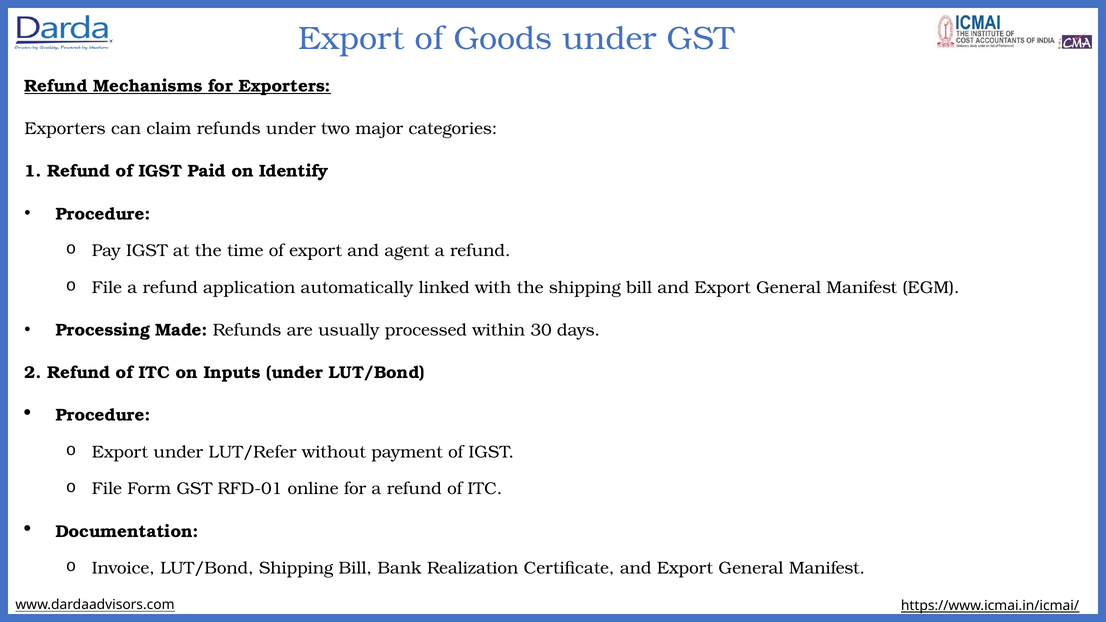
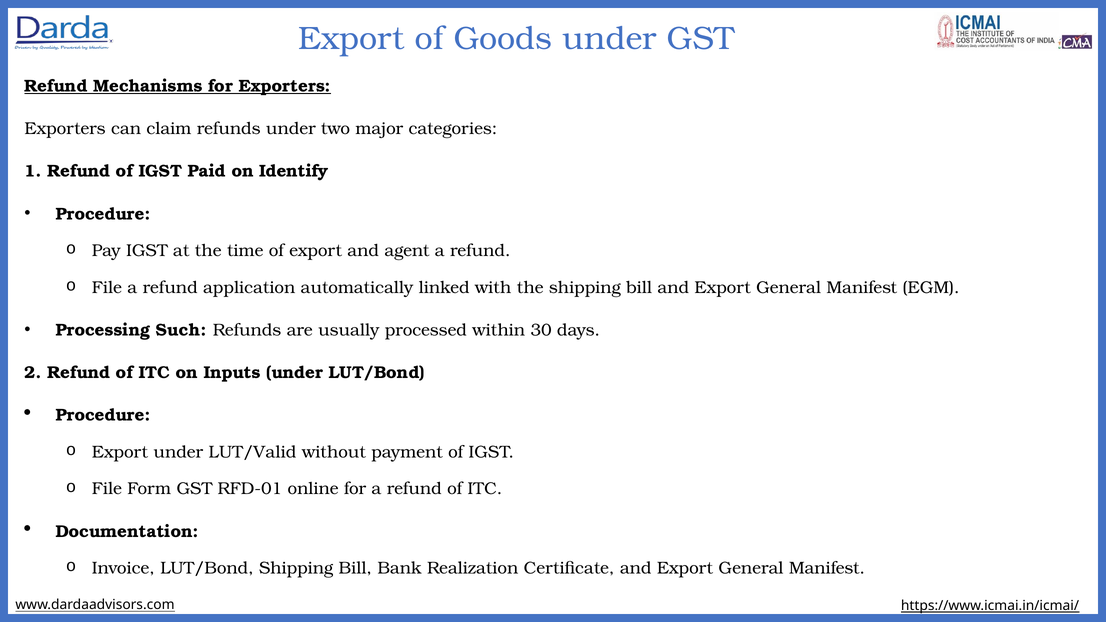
Made: Made -> Such
LUT/Refer: LUT/Refer -> LUT/Valid
